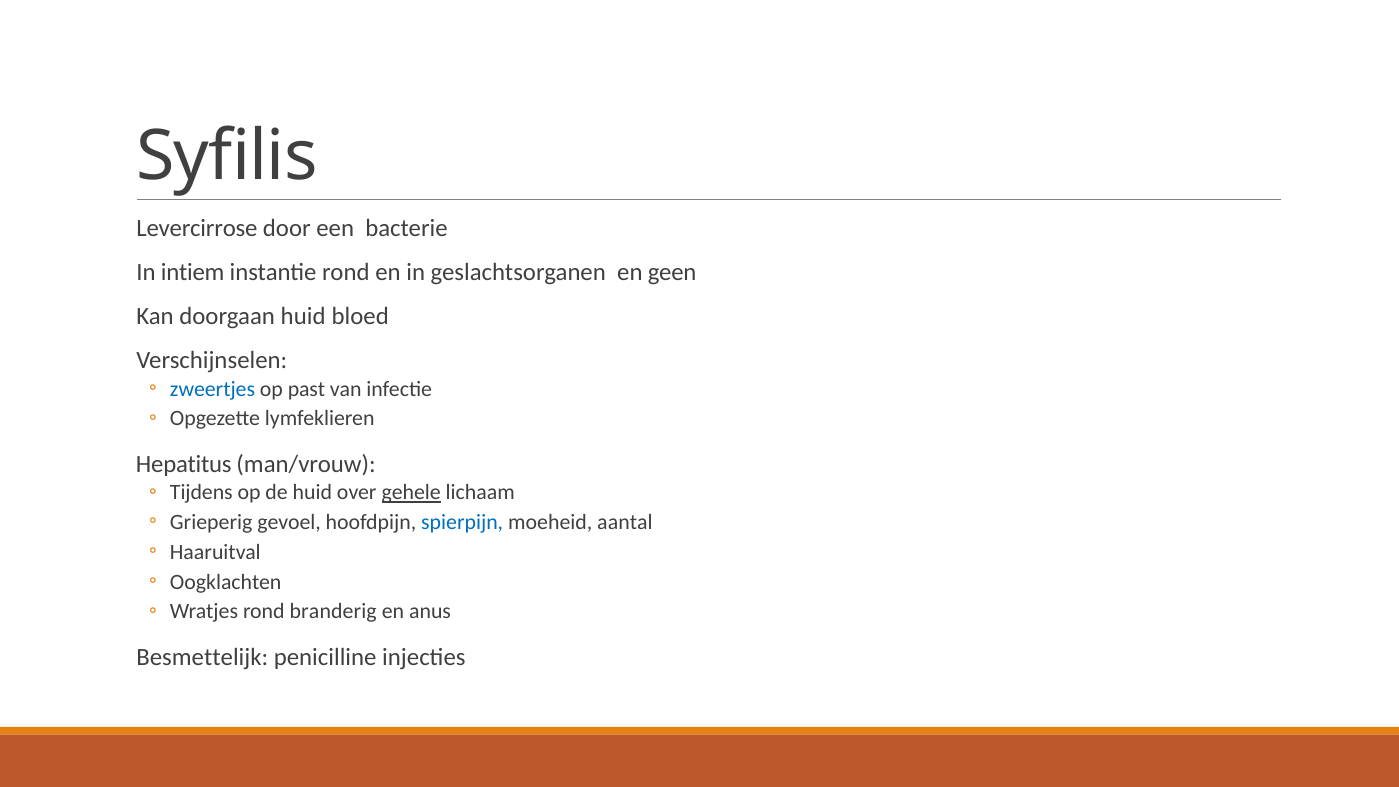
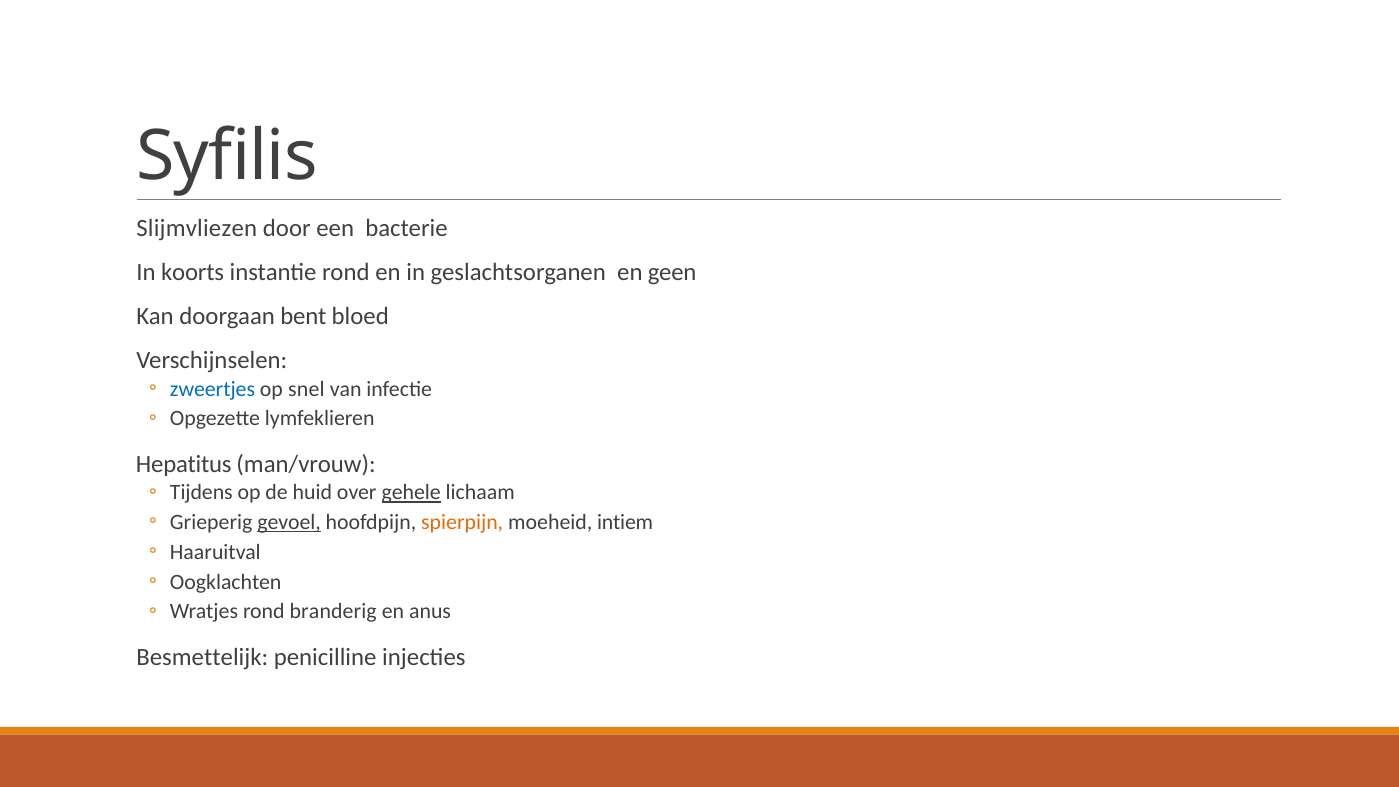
Levercirrose: Levercirrose -> Slijmvliezen
intiem: intiem -> koorts
doorgaan huid: huid -> bent
past: past -> snel
gevoel underline: none -> present
spierpijn colour: blue -> orange
aantal: aantal -> intiem
